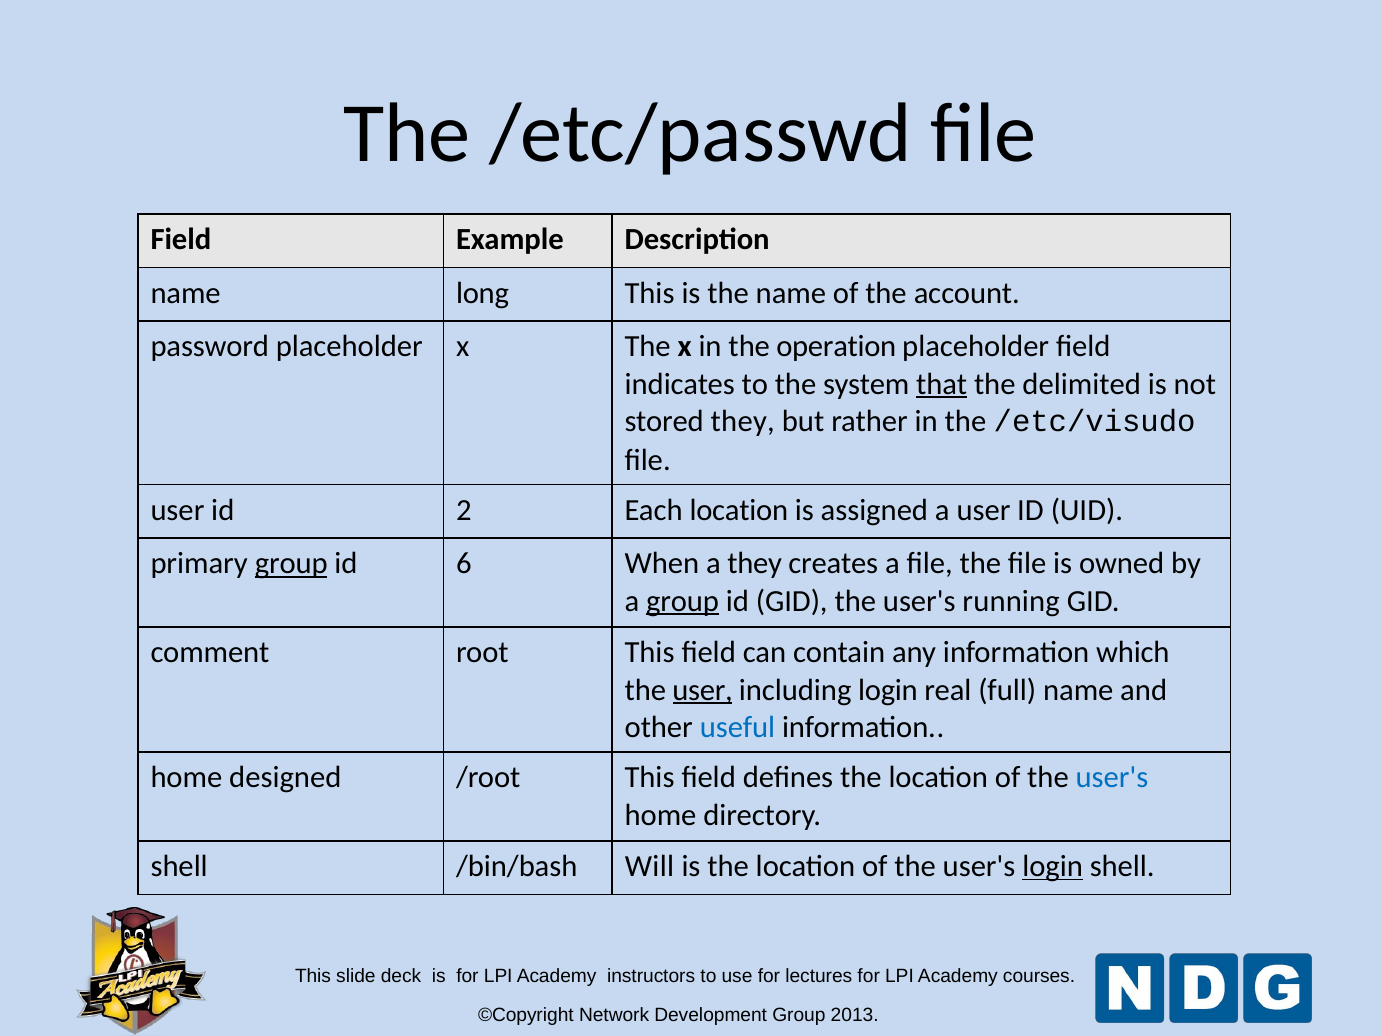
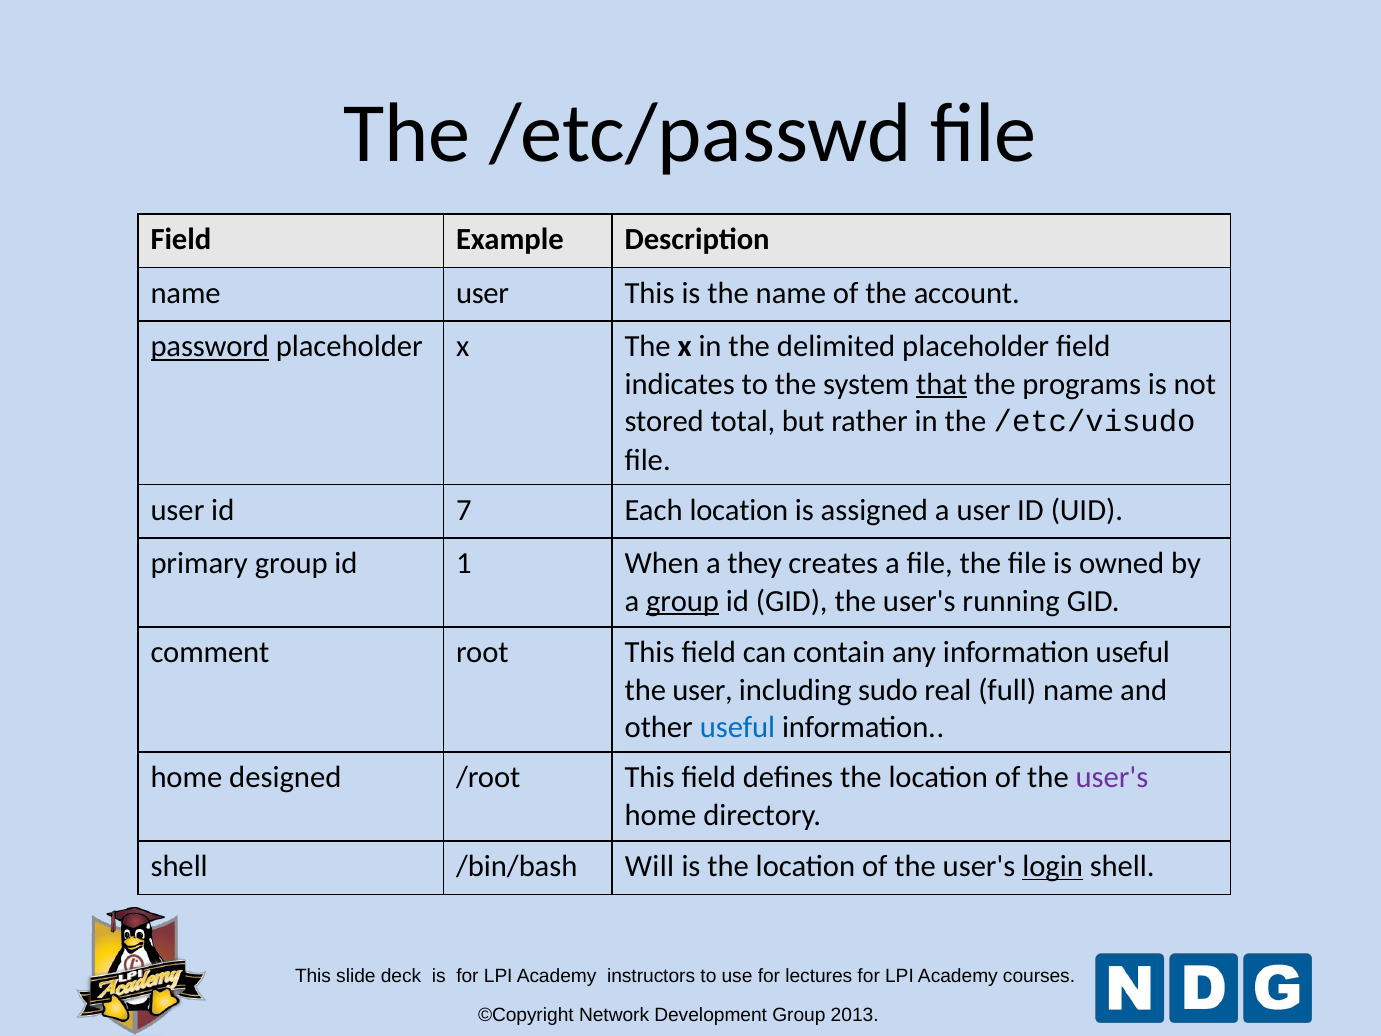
name long: long -> user
password underline: none -> present
operation: operation -> delimited
delimited: delimited -> programs
stored they: they -> total
2: 2 -> 7
group at (291, 563) underline: present -> none
6: 6 -> 1
information which: which -> useful
user at (703, 690) underline: present -> none
including login: login -> sudo
user's at (1112, 777) colour: blue -> purple
